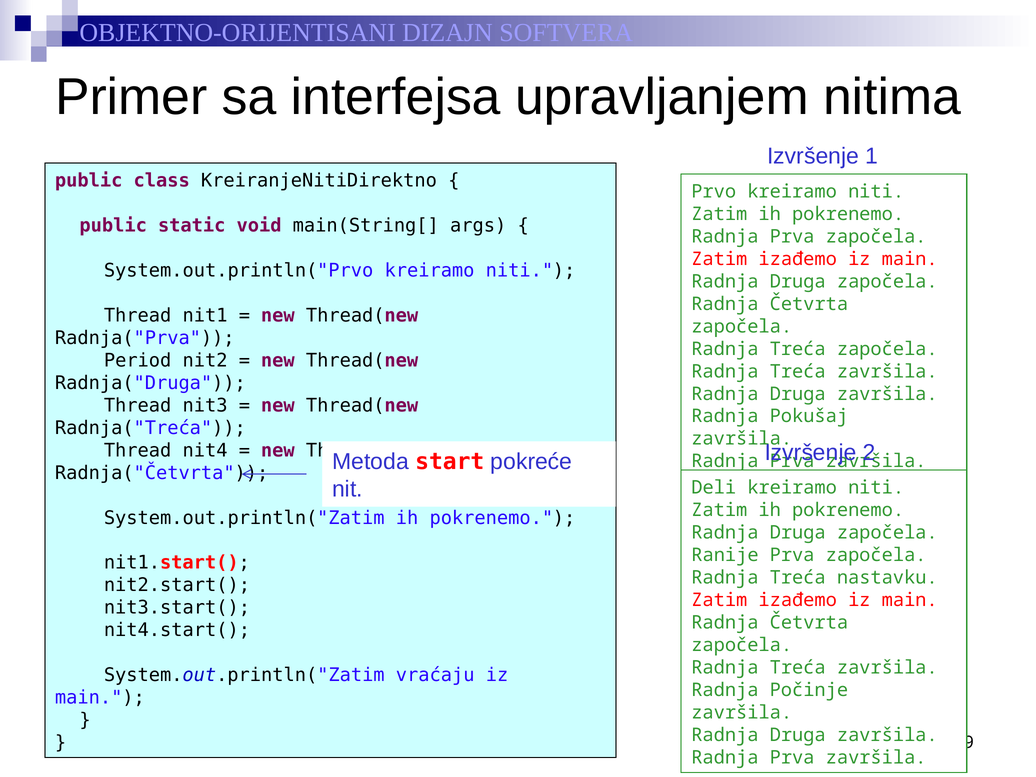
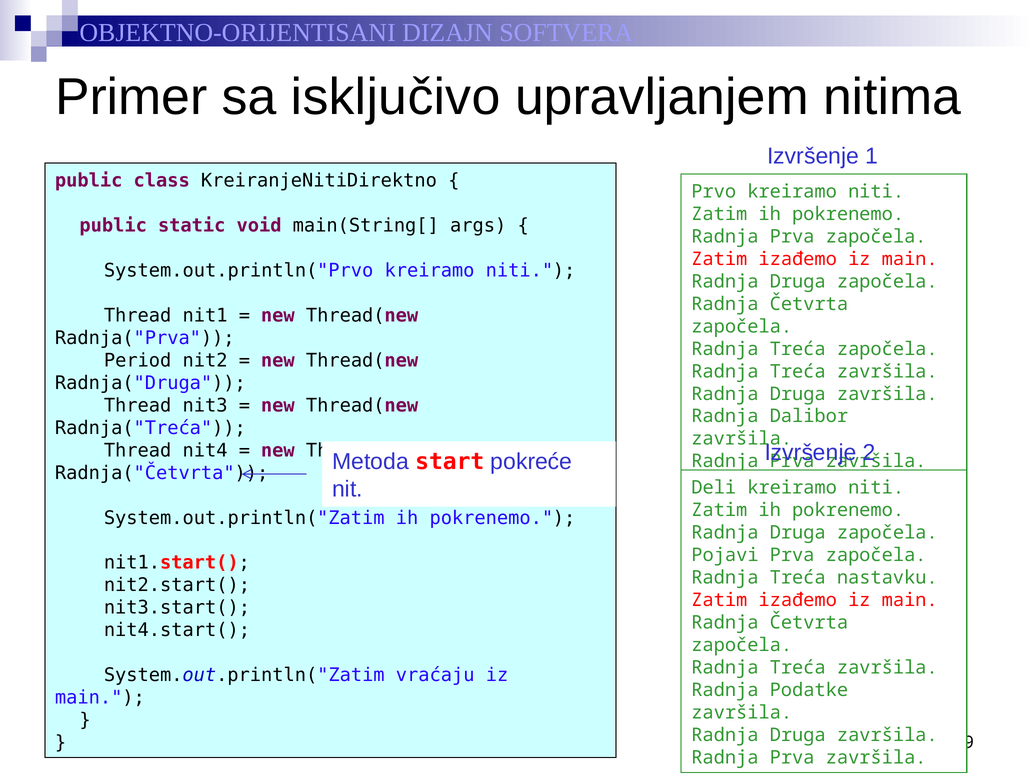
interfejsa: interfejsa -> isključivo
Pokušaj: Pokušaj -> Dalibor
Ranije: Ranije -> Pojavi
Počinje: Počinje -> Podatke
